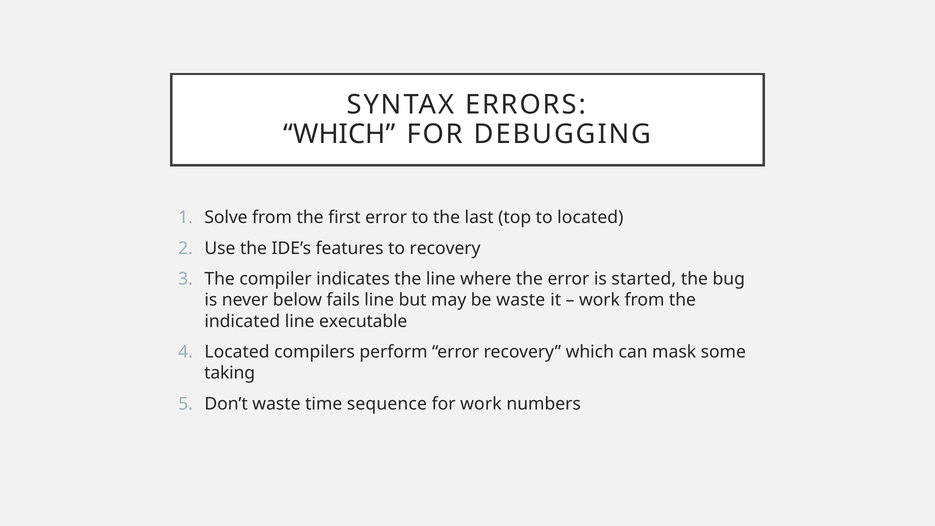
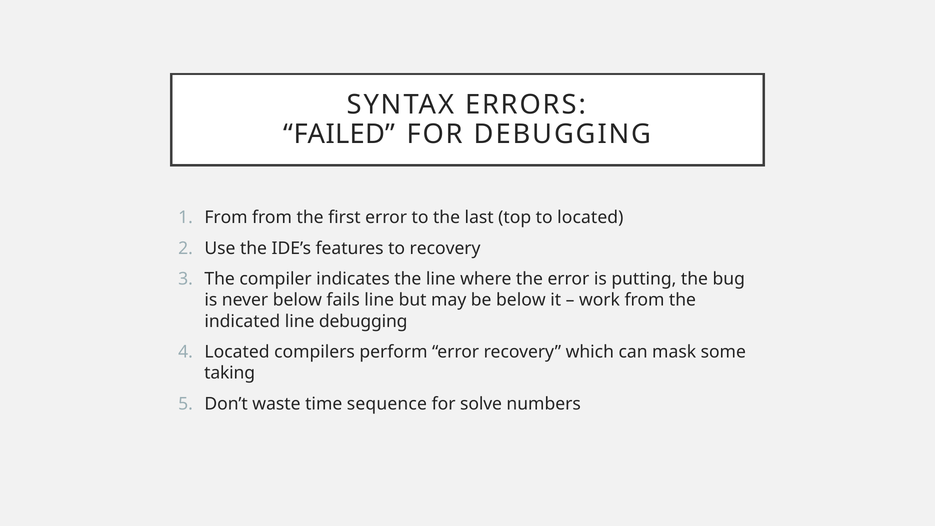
WHICH at (339, 134): WHICH -> FAILED
Solve at (226, 218): Solve -> From
started: started -> putting
be waste: waste -> below
line executable: executable -> debugging
for work: work -> solve
